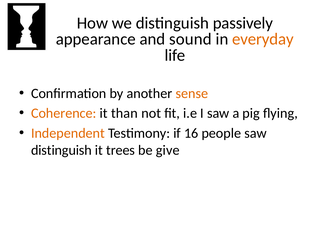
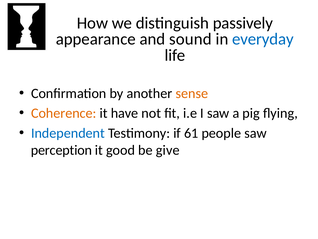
everyday colour: orange -> blue
than: than -> have
Independent colour: orange -> blue
16: 16 -> 61
distinguish at (61, 150): distinguish -> perception
trees: trees -> good
